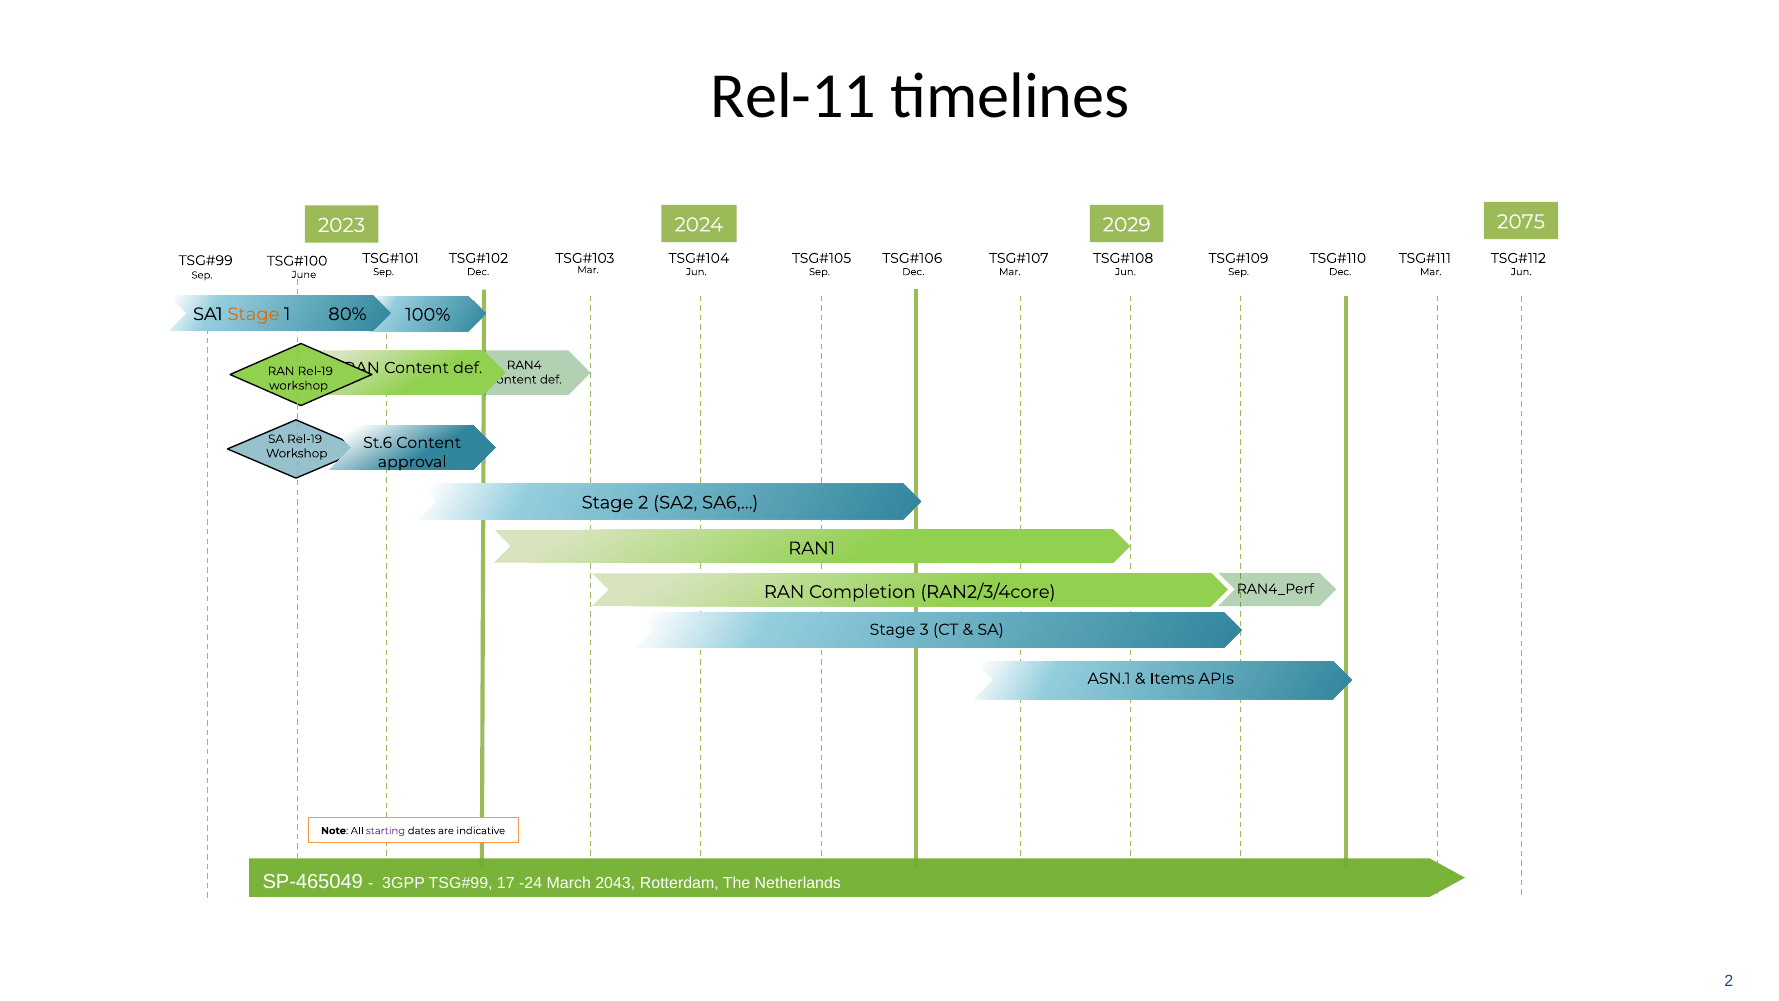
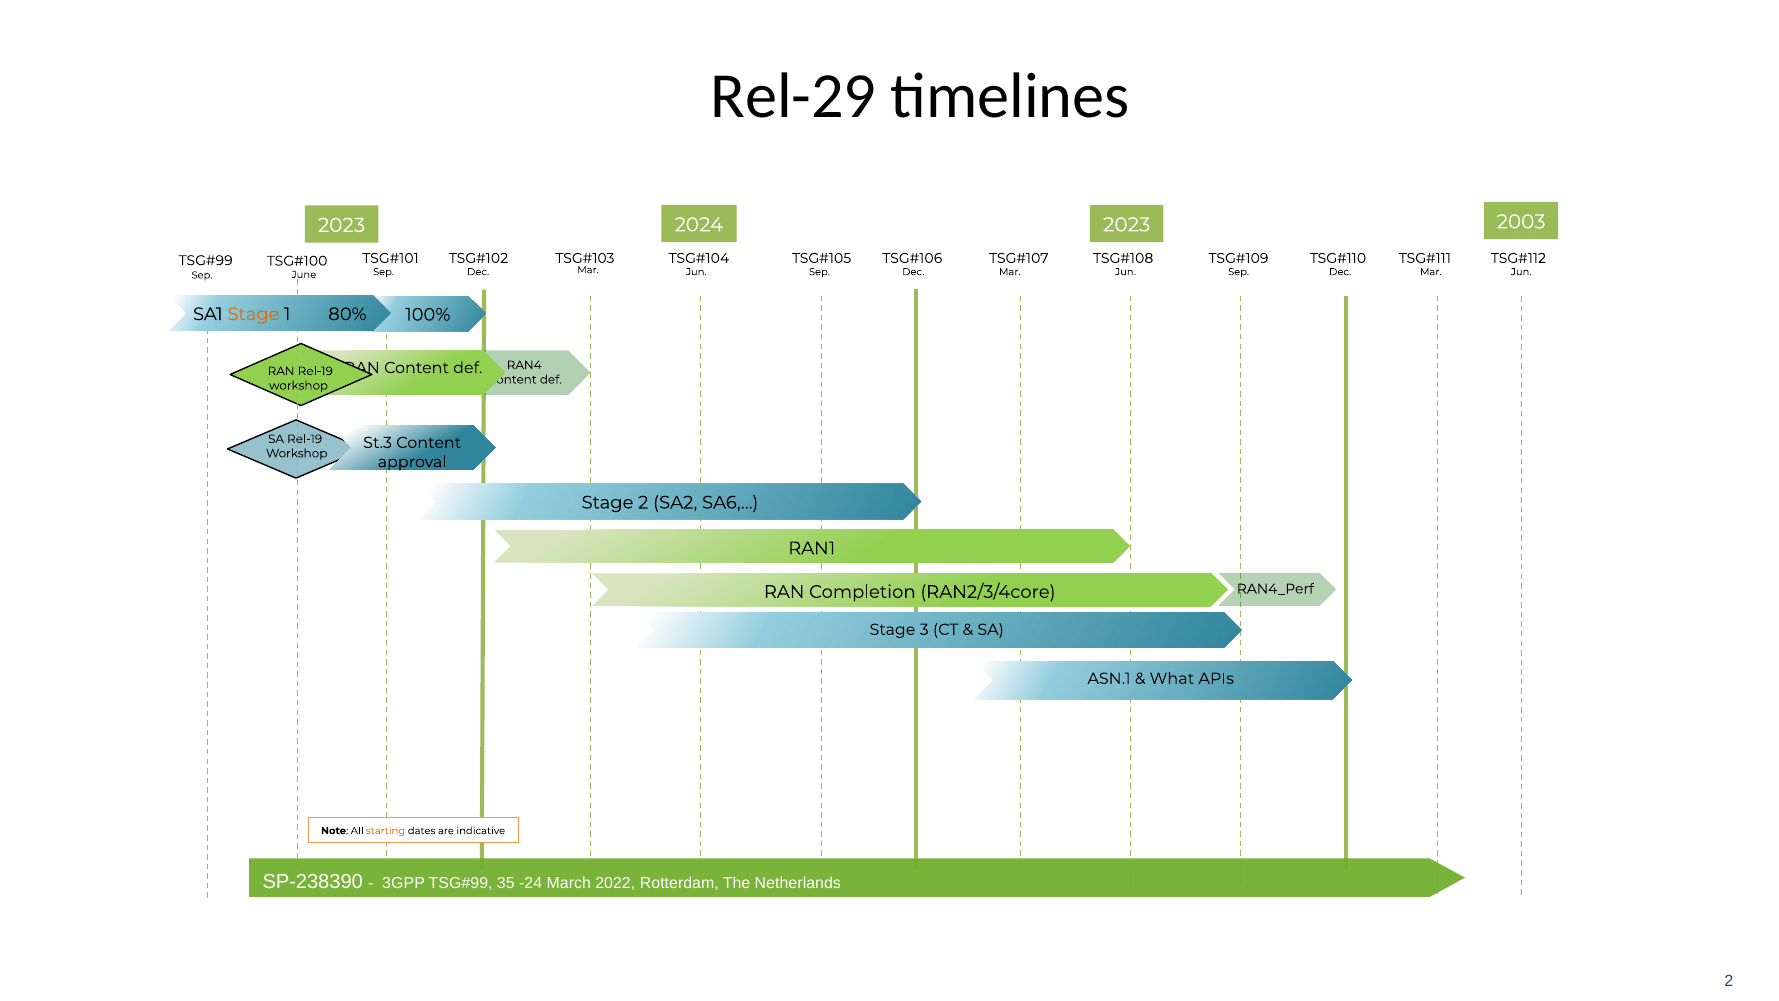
Rel-11: Rel-11 -> Rel-29
2075: 2075 -> 2003
2024 2029: 2029 -> 2023
St.6: St.6 -> St.3
Items: Items -> What
starting colour: purple -> orange
SP-465049: SP-465049 -> SP-238390
17: 17 -> 35
2043: 2043 -> 2022
